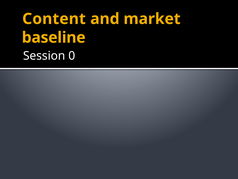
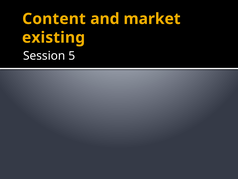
baseline: baseline -> existing
0: 0 -> 5
